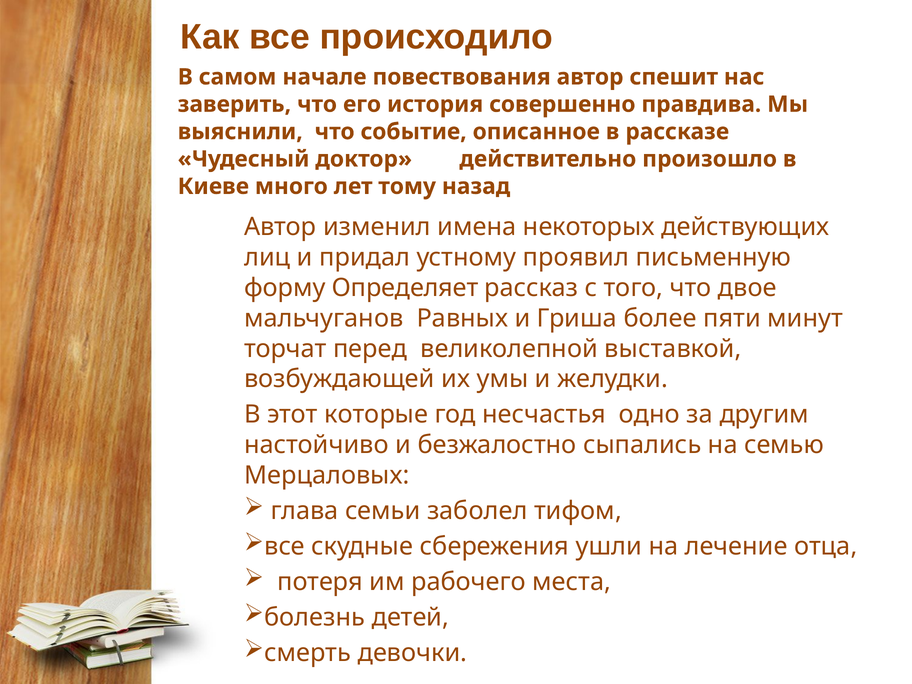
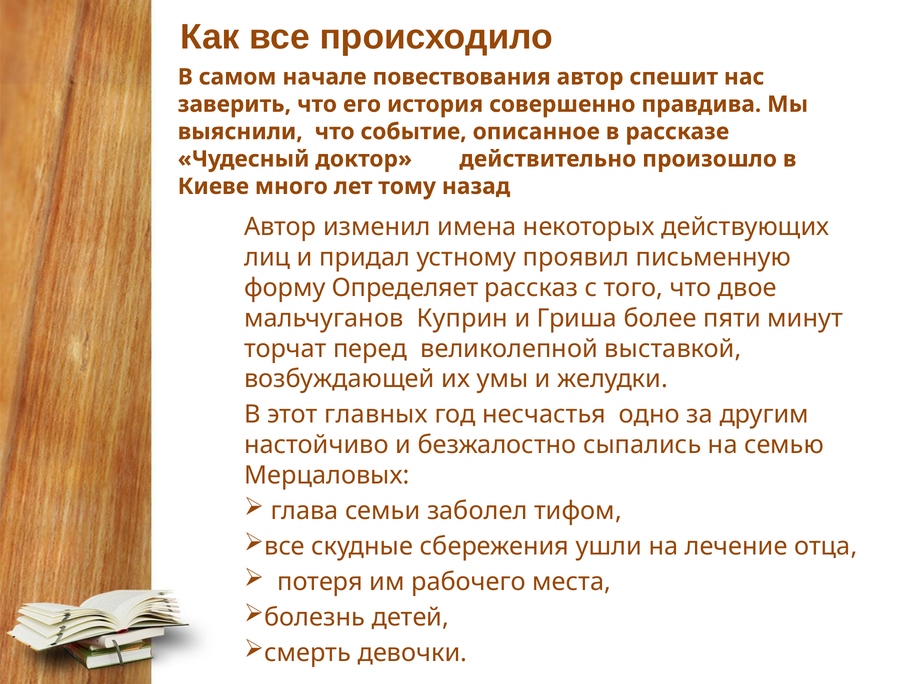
Равных: Равных -> Куприн
которые: которые -> главных
